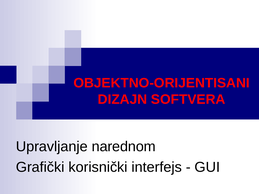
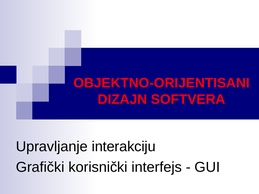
narednom: narednom -> interakciju
